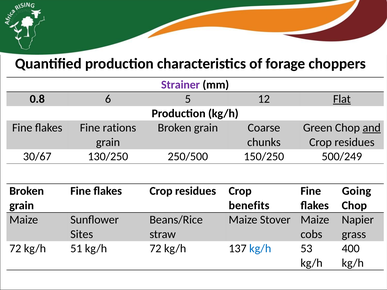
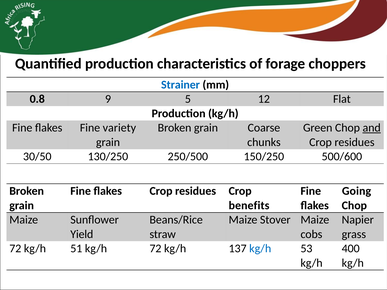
Strainer colour: purple -> blue
6: 6 -> 9
Flat underline: present -> none
rations: rations -> variety
30/67: 30/67 -> 30/50
500/249: 500/249 -> 500/600
Sites: Sites -> Yield
